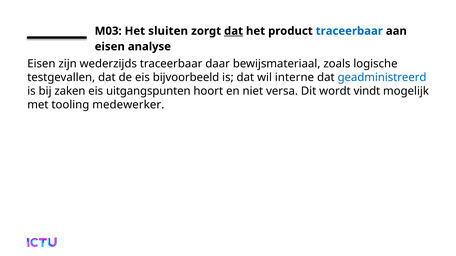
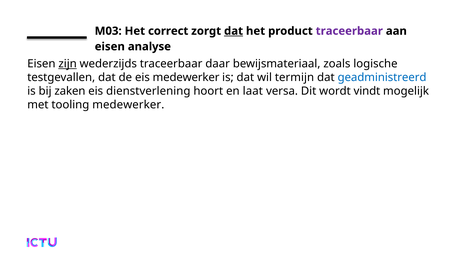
sluiten: sluiten -> correct
traceerbaar at (349, 31) colour: blue -> purple
zijn underline: none -> present
eis bijvoorbeeld: bijvoorbeeld -> medewerker
interne: interne -> termijn
uitgangspunten: uitgangspunten -> dienstverlening
niet: niet -> laat
